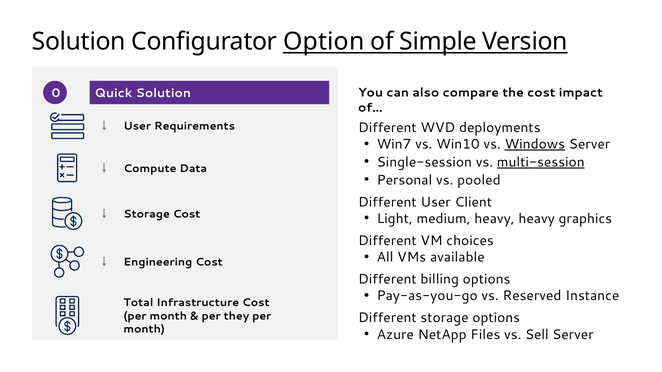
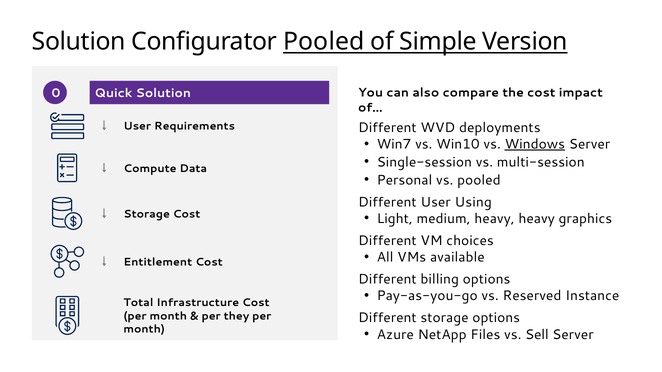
Configurator Option: Option -> Pooled
multi-session underline: present -> none
Client: Client -> Using
Engineering: Engineering -> Entitlement
